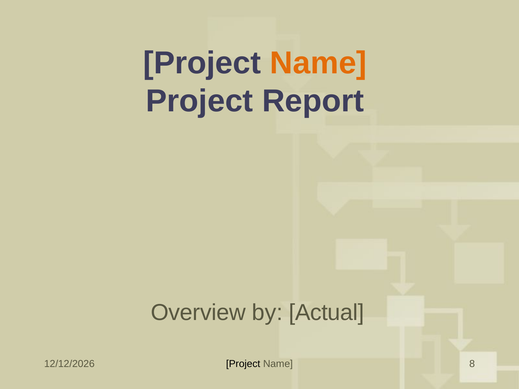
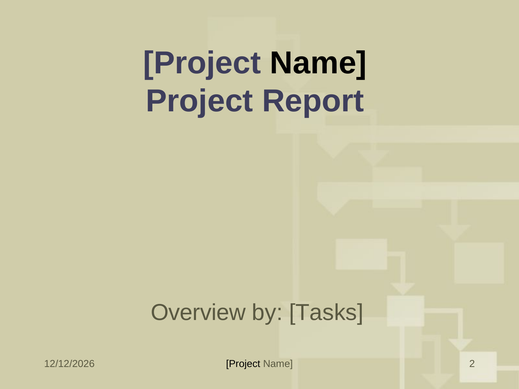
Name at (318, 63) colour: orange -> black
Actual: Actual -> Tasks
8: 8 -> 2
